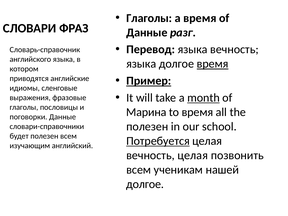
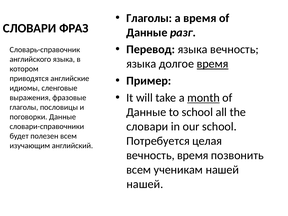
Пример underline: present -> none
Марина at (146, 112): Марина -> Данные
to время: время -> school
полезен at (147, 127): полезен -> словари
Потребуется underline: present -> none
вечность целая: целая -> время
долгое at (145, 184): долгое -> нашей
